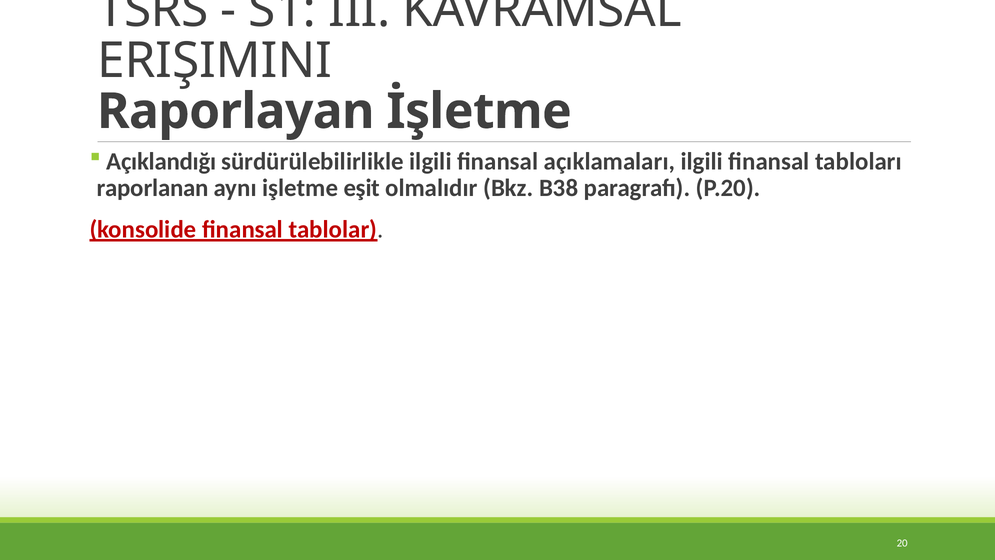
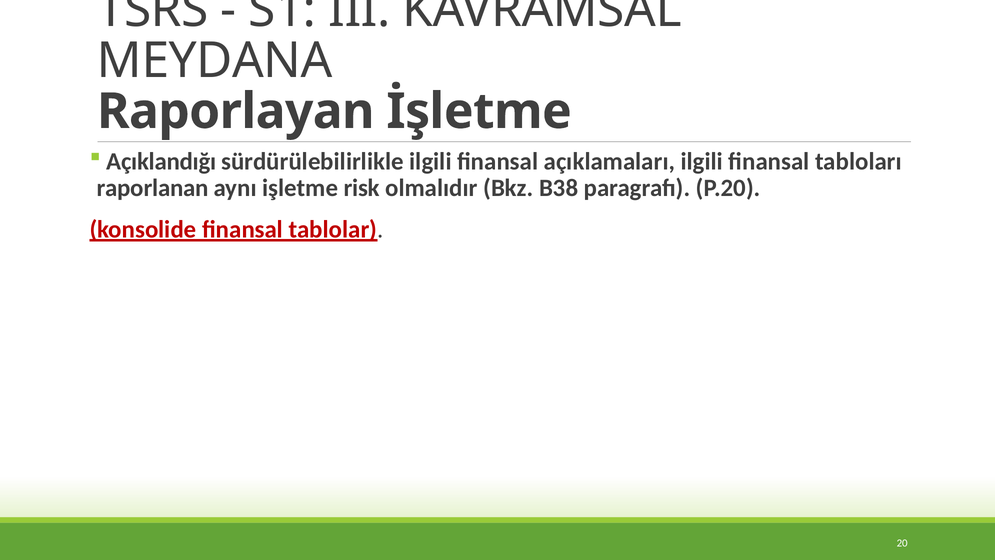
ERIŞIMINI: ERIŞIMINI -> MEYDANA
eşit: eşit -> risk
